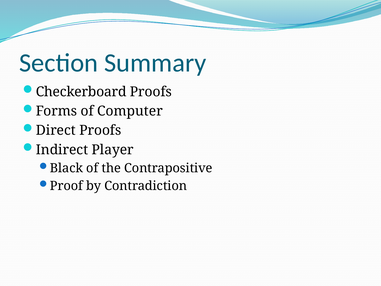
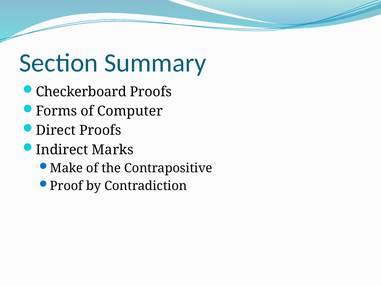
Player: Player -> Marks
Black: Black -> Make
